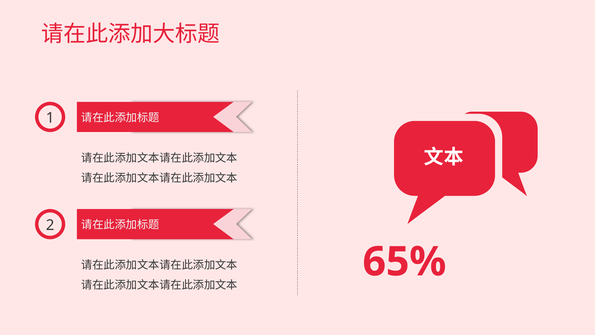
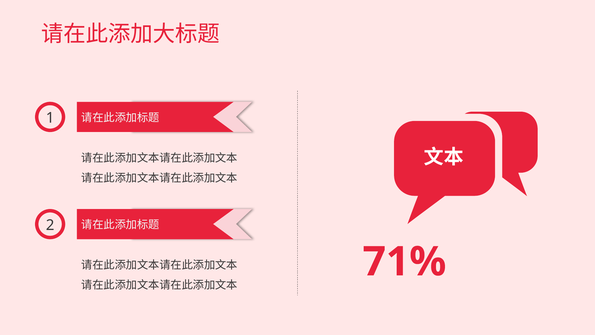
65%: 65% -> 71%
